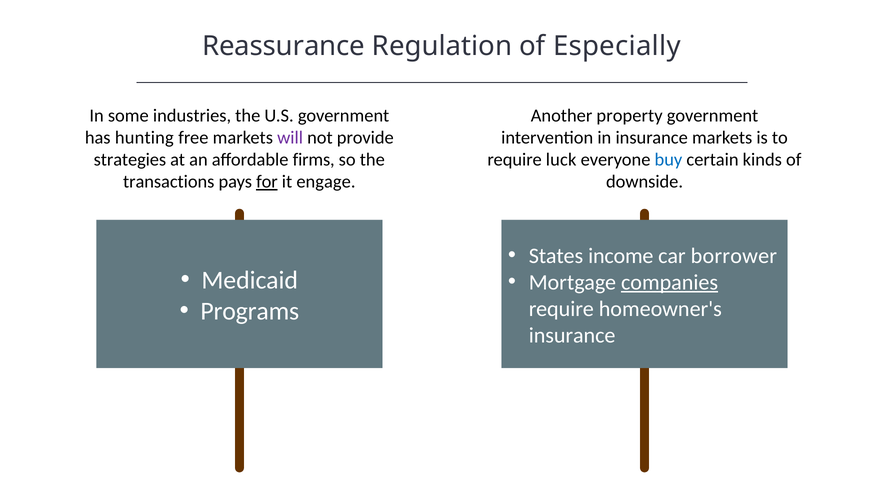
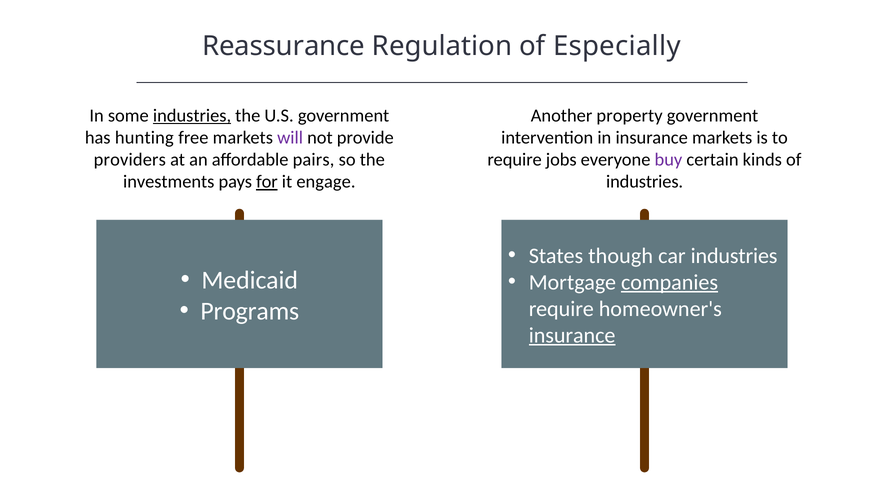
industries at (192, 116) underline: none -> present
strategies: strategies -> providers
firms: firms -> pairs
luck: luck -> jobs
buy colour: blue -> purple
transactions: transactions -> investments
downside at (645, 182): downside -> industries
income: income -> though
car borrower: borrower -> industries
insurance at (572, 335) underline: none -> present
